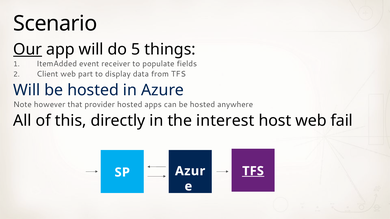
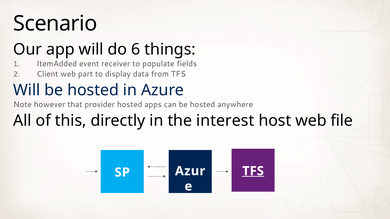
Our underline: present -> none
5: 5 -> 6
fail: fail -> file
